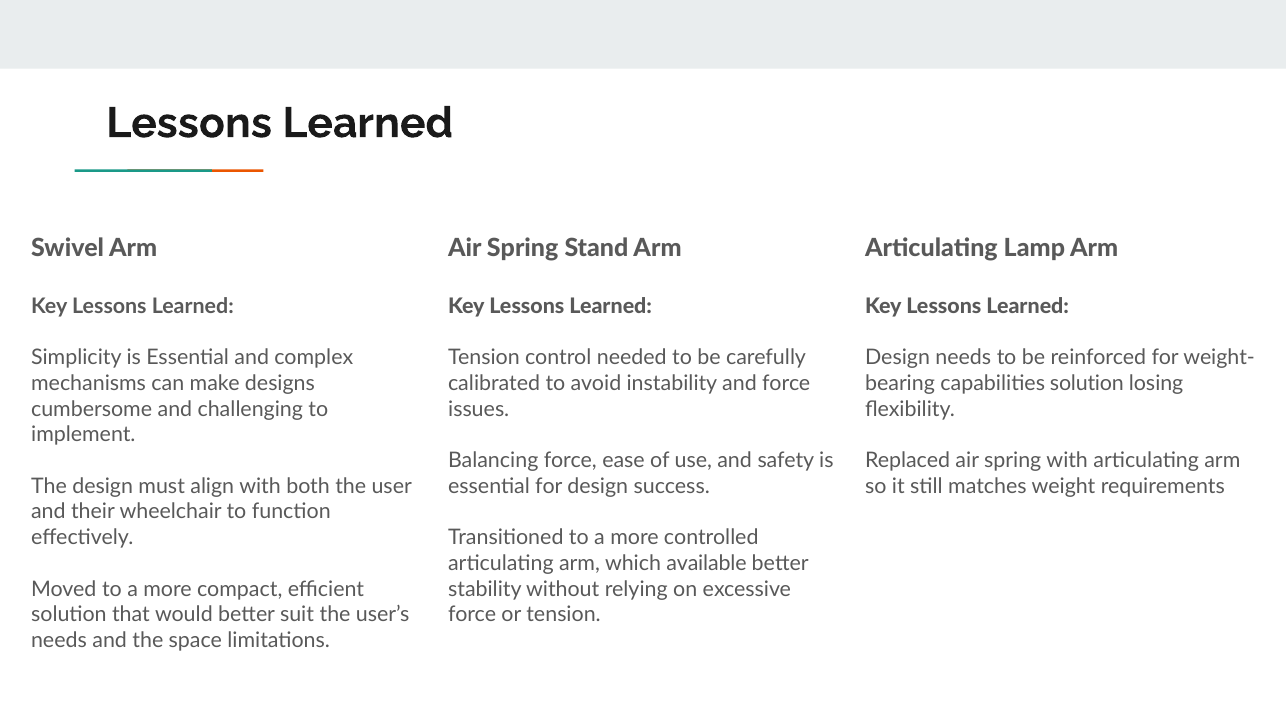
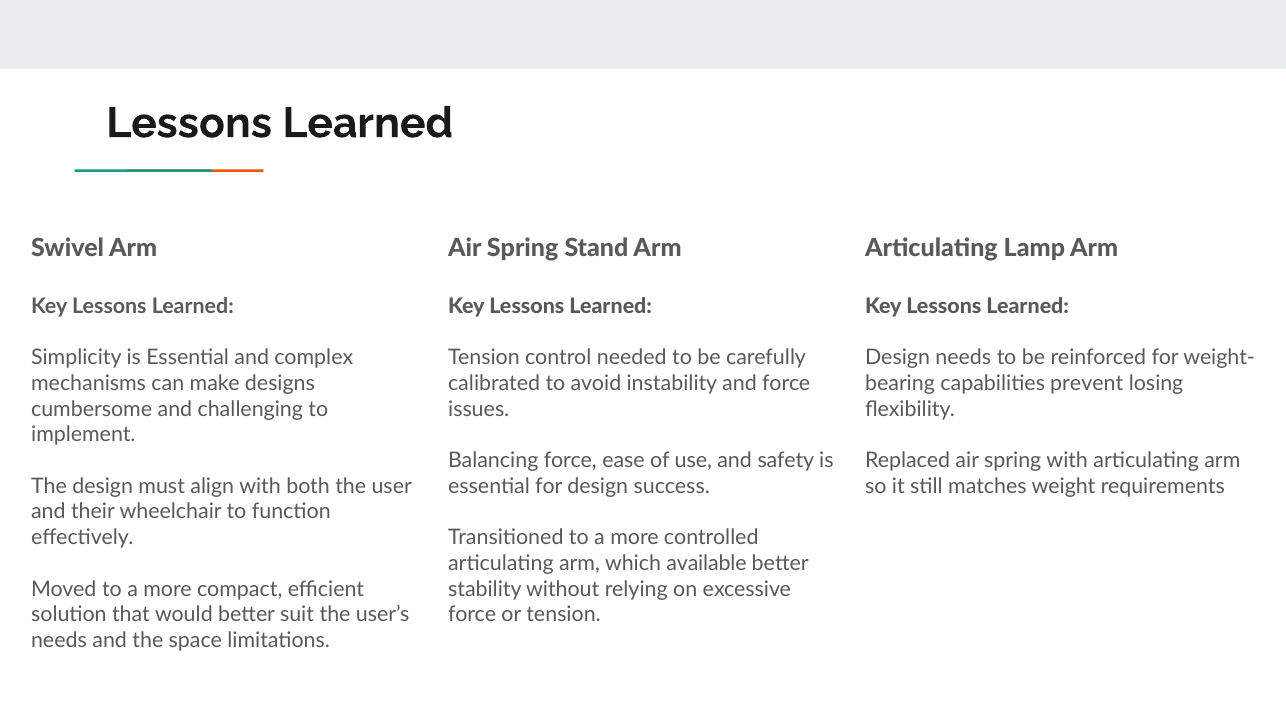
capabilities solution: solution -> prevent
